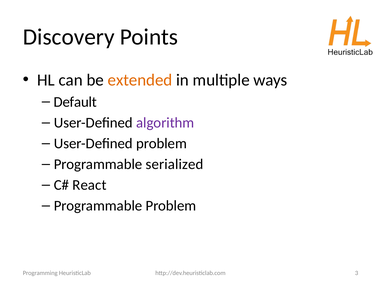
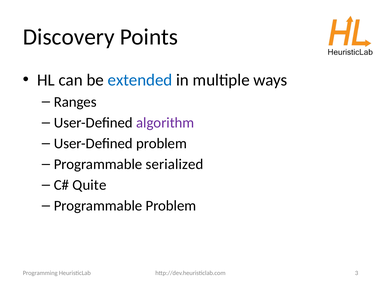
extended colour: orange -> blue
Default: Default -> Ranges
React: React -> Quite
